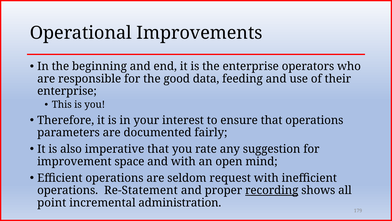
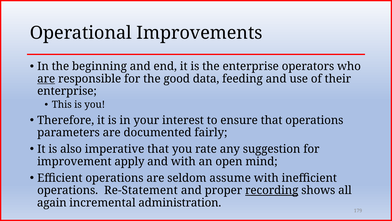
are at (46, 79) underline: none -> present
space: space -> apply
request: request -> assume
point: point -> again
